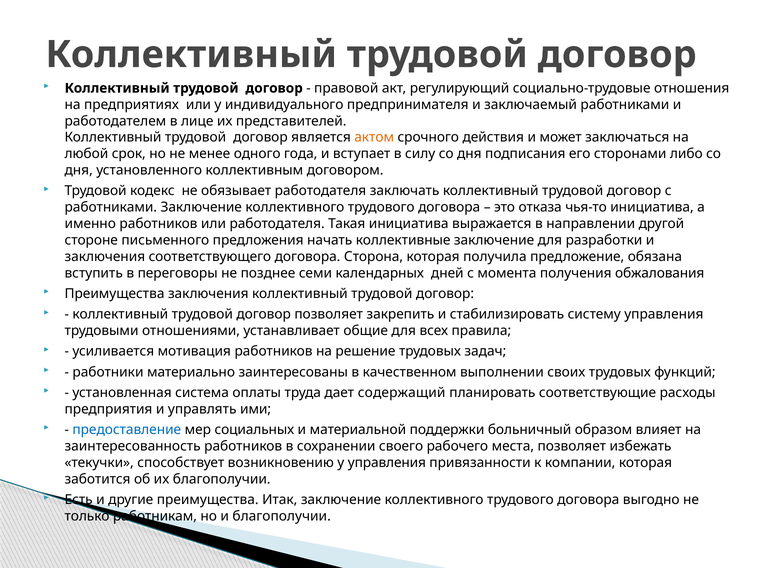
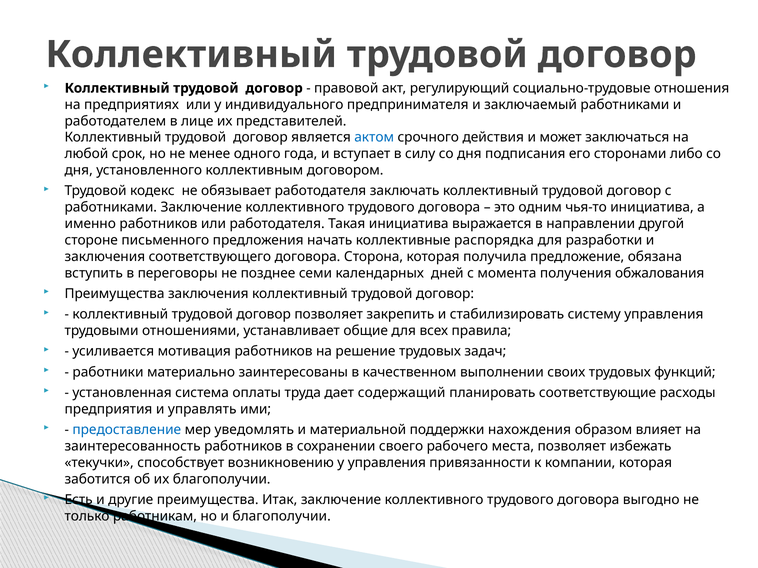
актом colour: orange -> blue
отказа: отказа -> одним
коллективные заключение: заключение -> распорядка
социальных: социальных -> уведомлять
больничный: больничный -> нахождения
